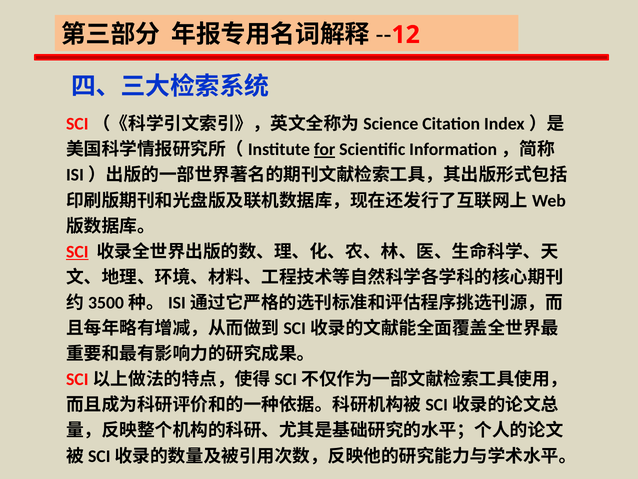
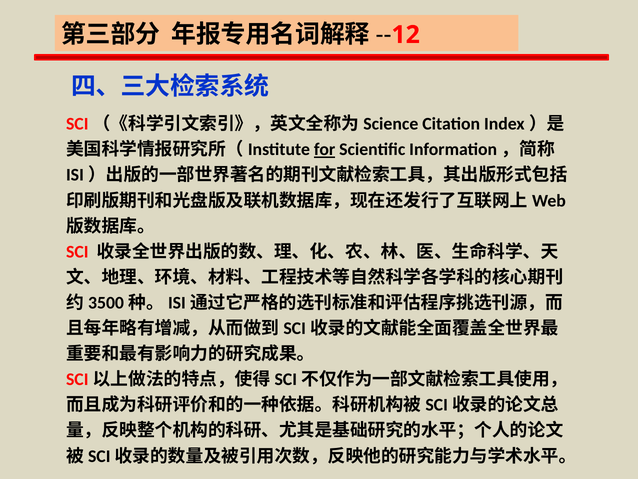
SCI underline: present -> none
